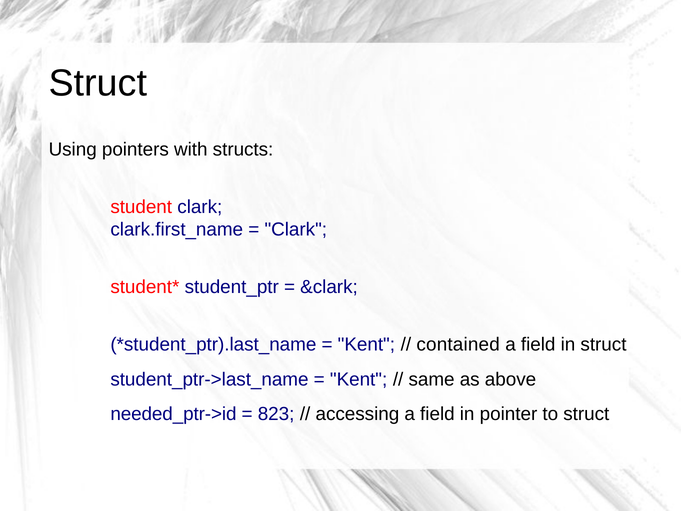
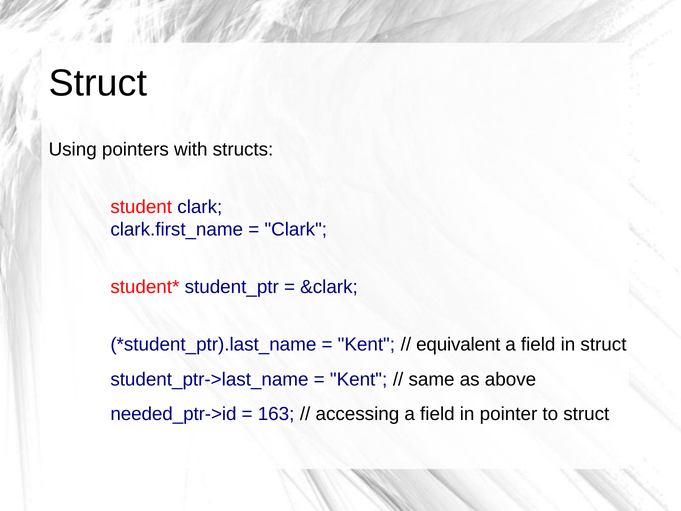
contained: contained -> equivalent
823: 823 -> 163
